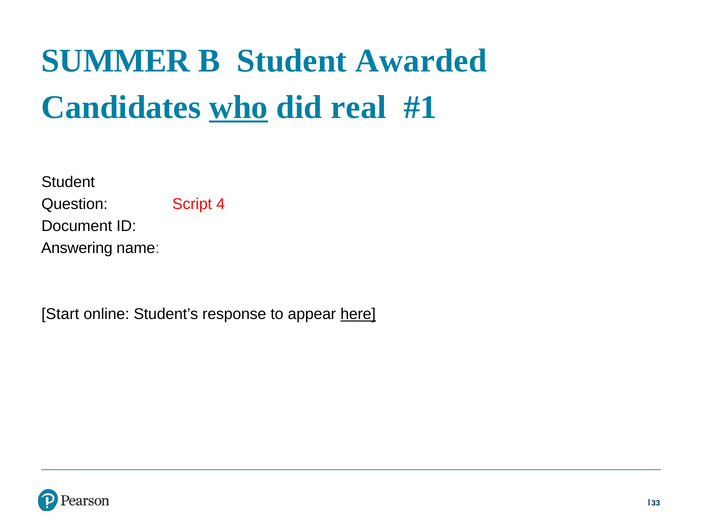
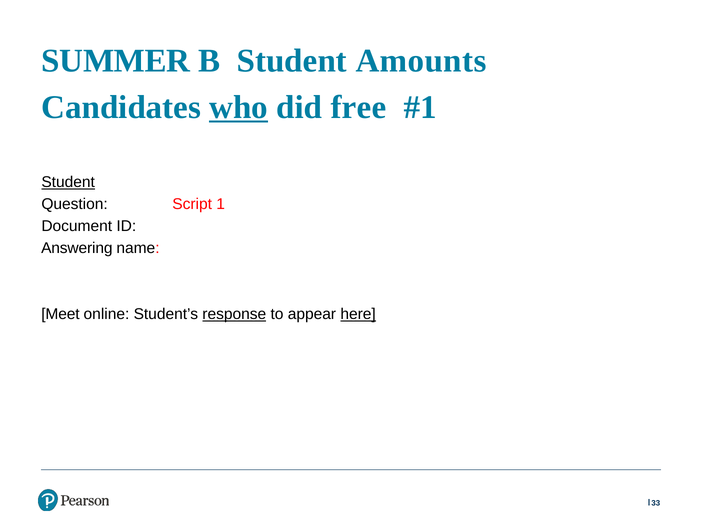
Awarded: Awarded -> Amounts
real: real -> free
Student at (68, 182) underline: none -> present
4: 4 -> 1
Start: Start -> Meet
response underline: none -> present
